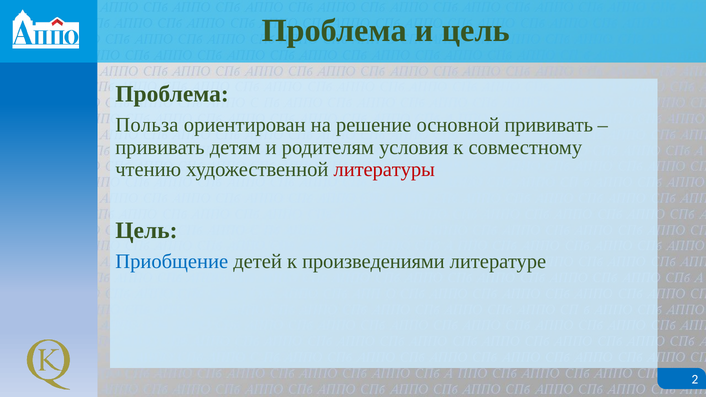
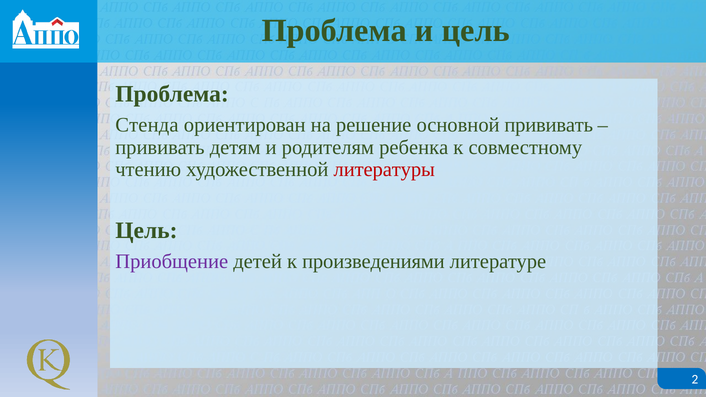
Польза: Польза -> Стенда
условия: условия -> ребенка
Приобщение colour: blue -> purple
